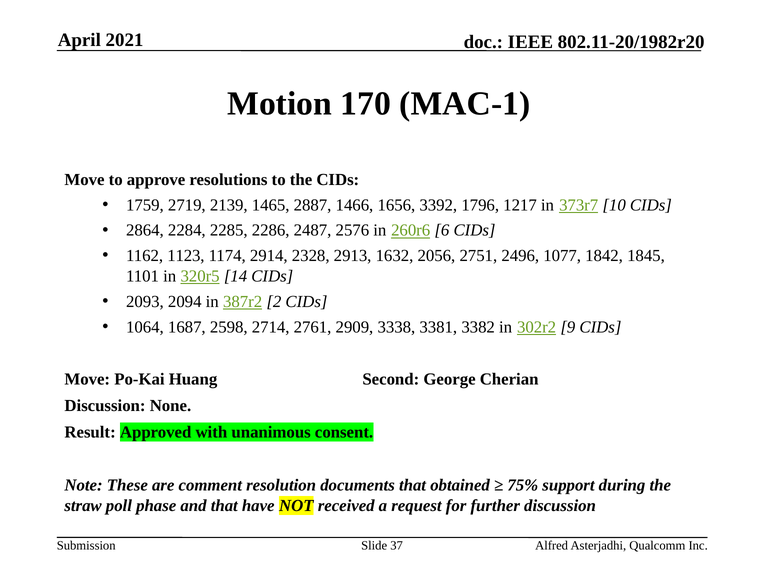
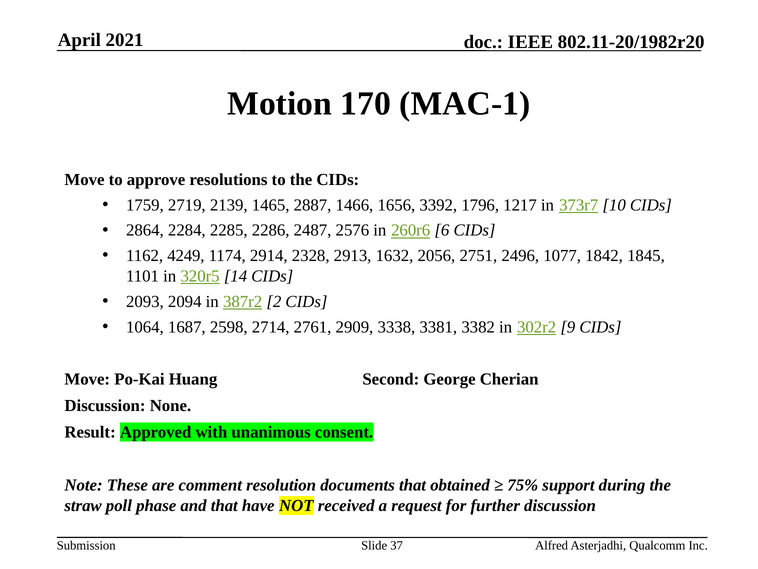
1123: 1123 -> 4249
